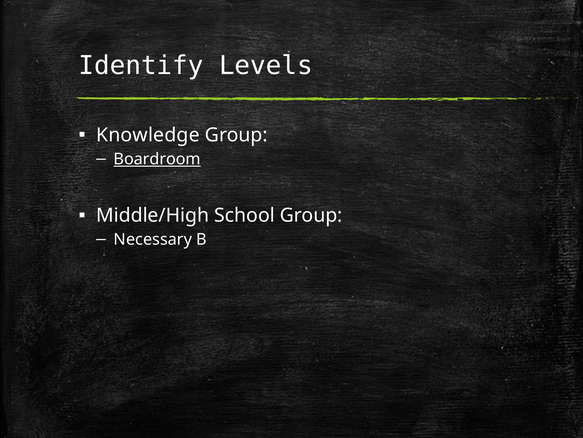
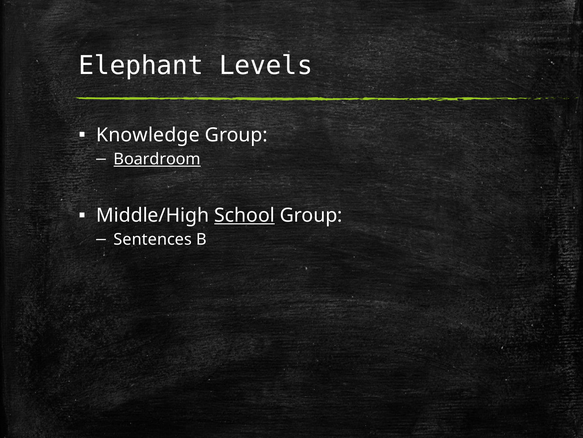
Identify: Identify -> Elephant
School underline: none -> present
Necessary: Necessary -> Sentences
